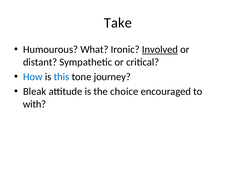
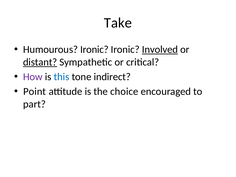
Humourous What: What -> Ironic
distant underline: none -> present
How colour: blue -> purple
journey: journey -> indirect
Bleak: Bleak -> Point
with: with -> part
